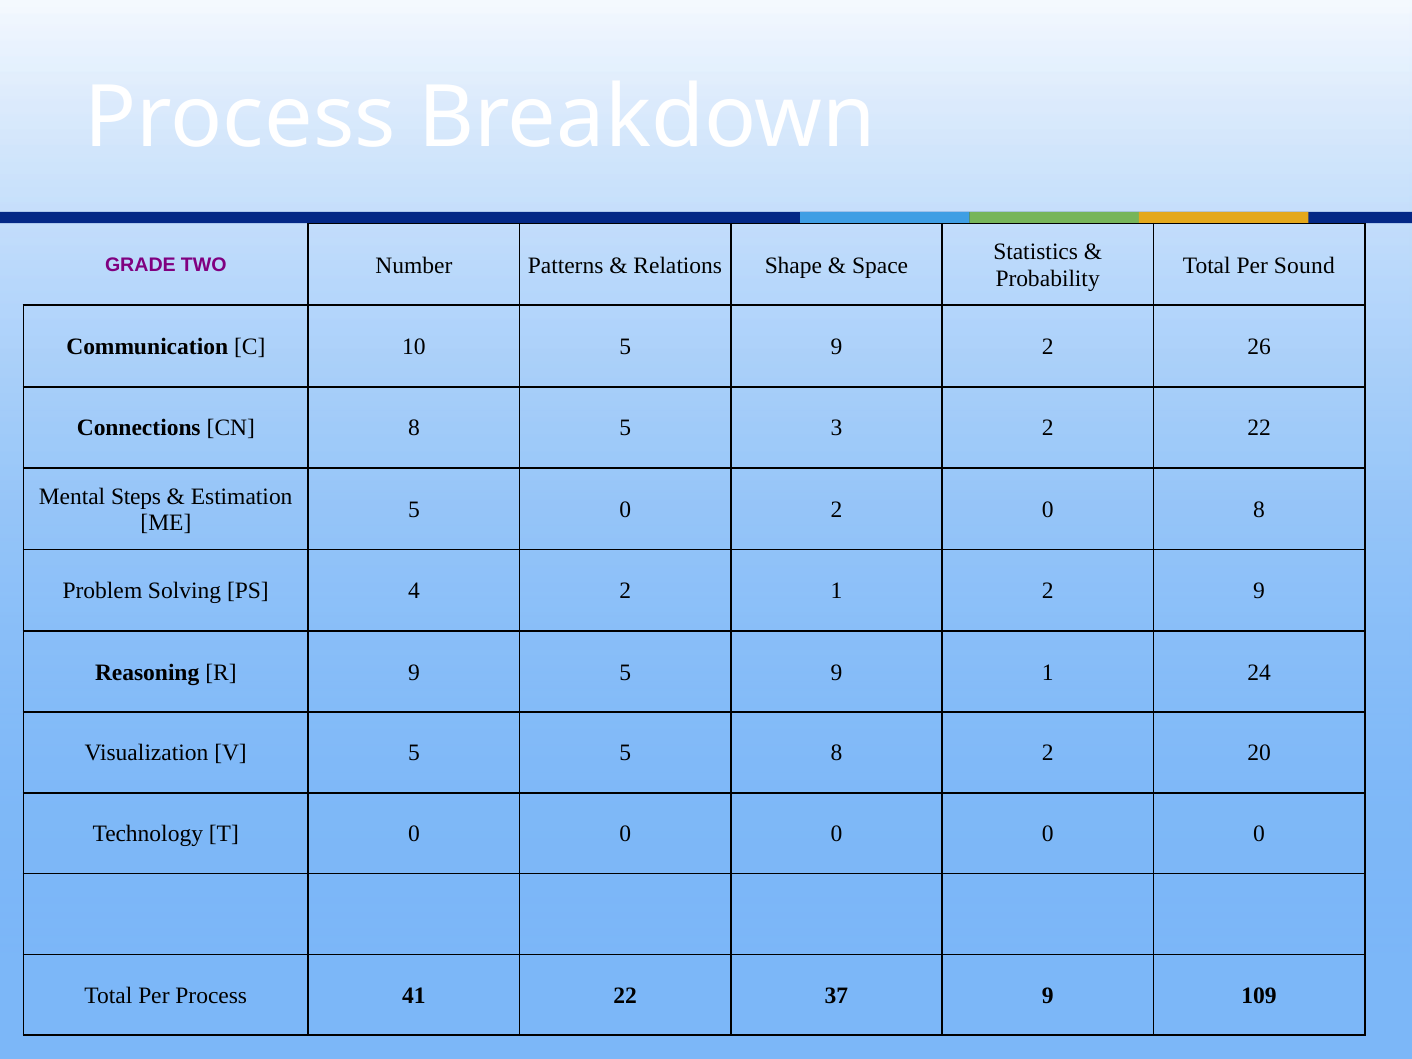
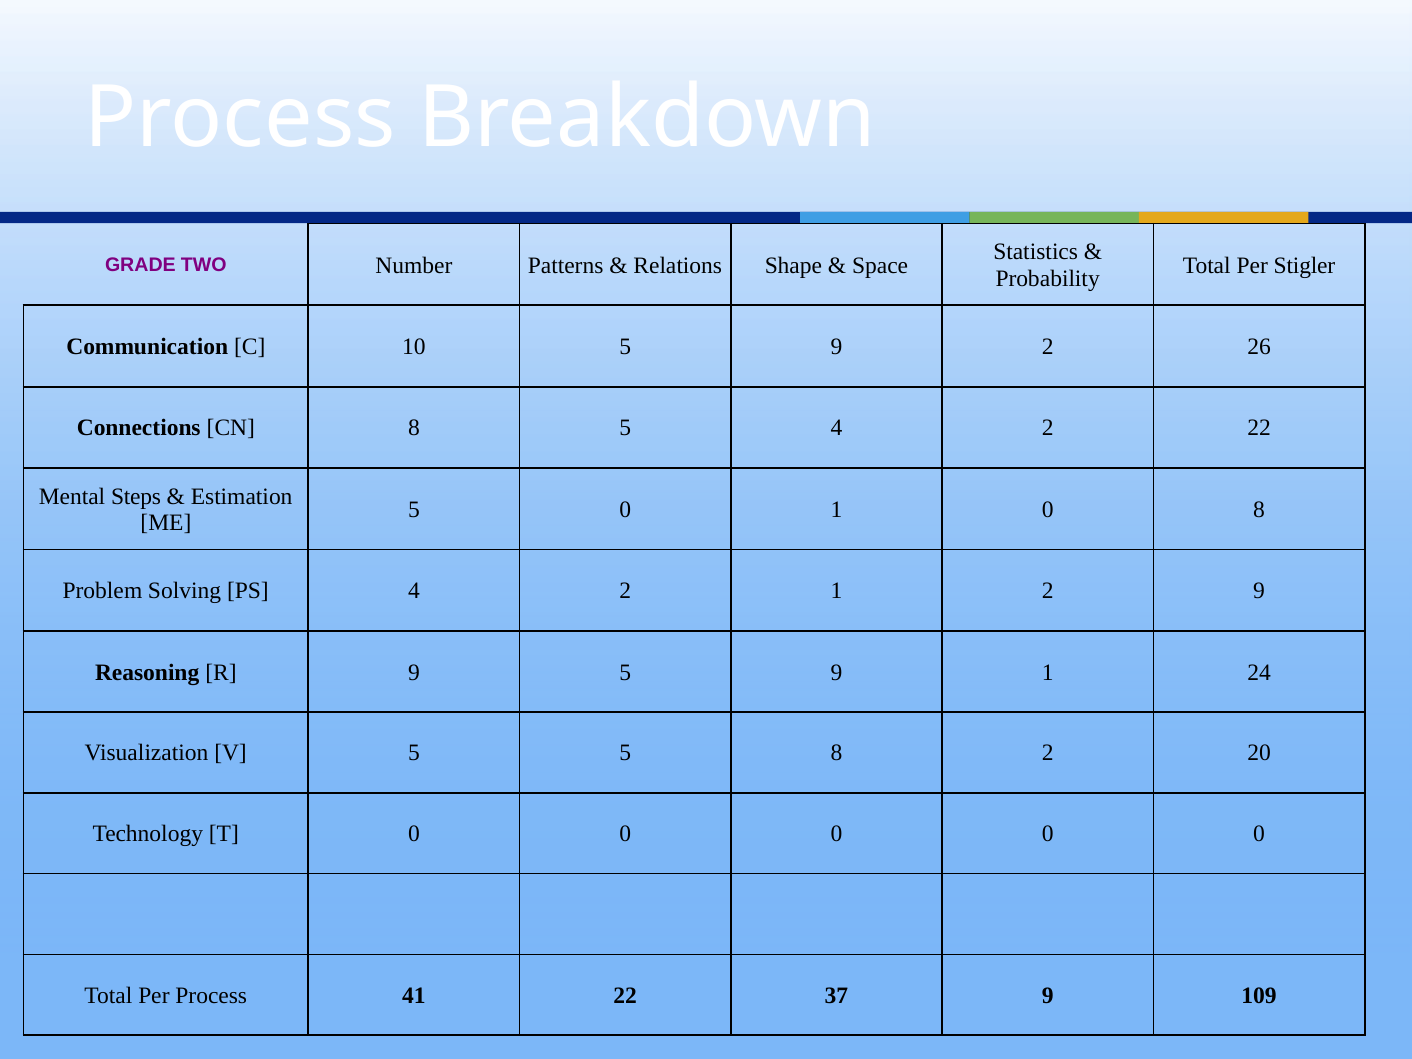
Sound: Sound -> Stigler
5 3: 3 -> 4
0 2: 2 -> 1
